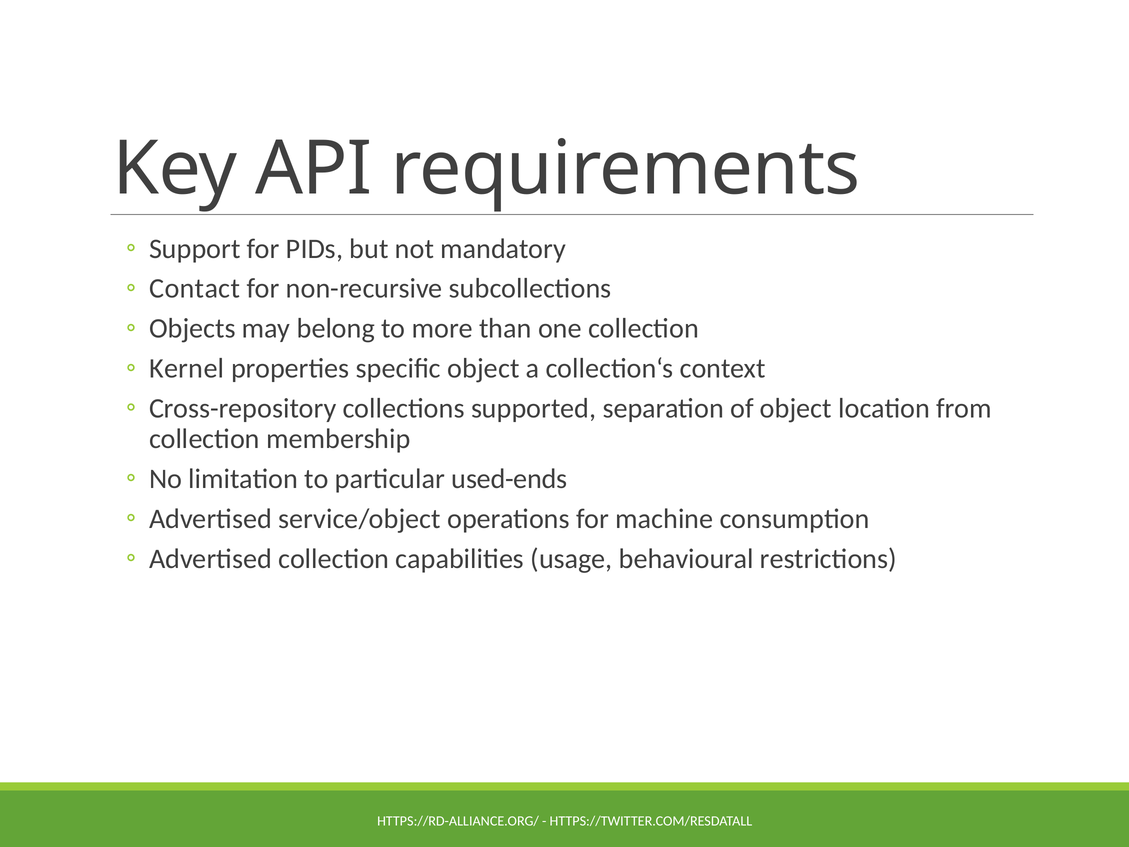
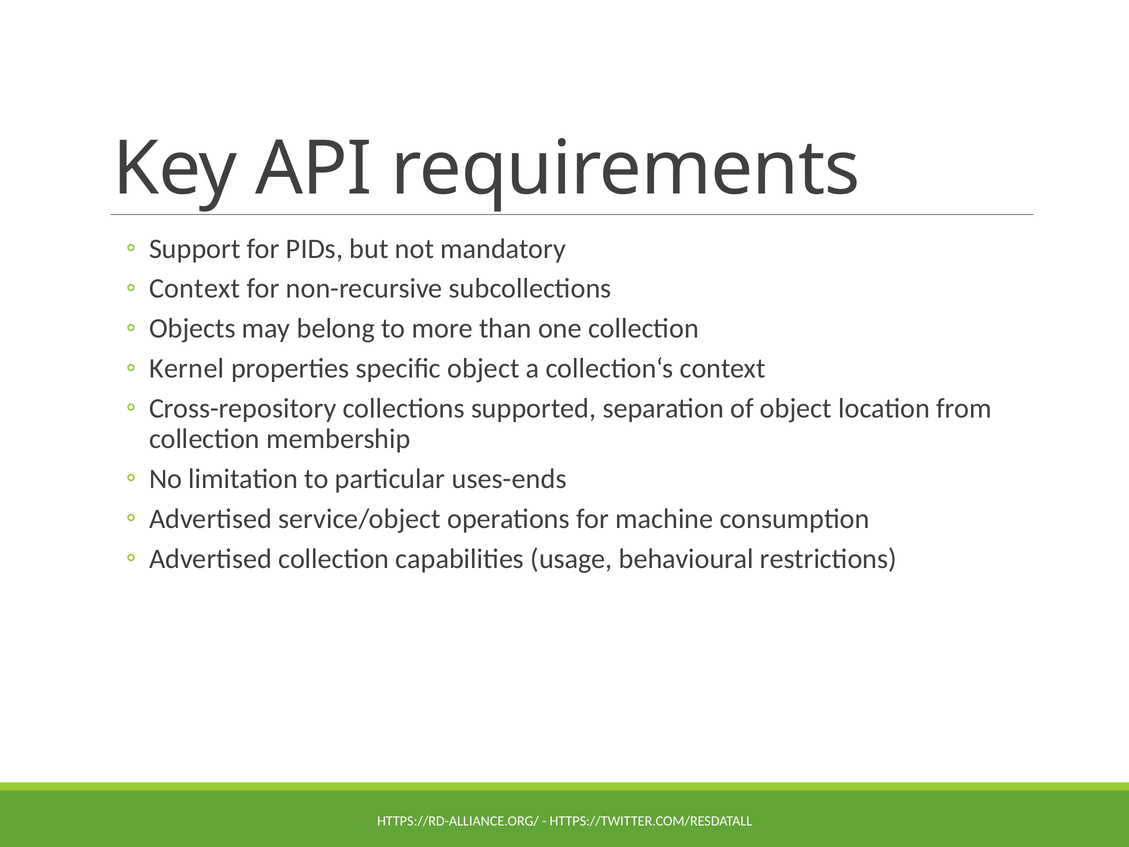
Contact at (195, 289): Contact -> Context
used-ends: used-ends -> uses-ends
